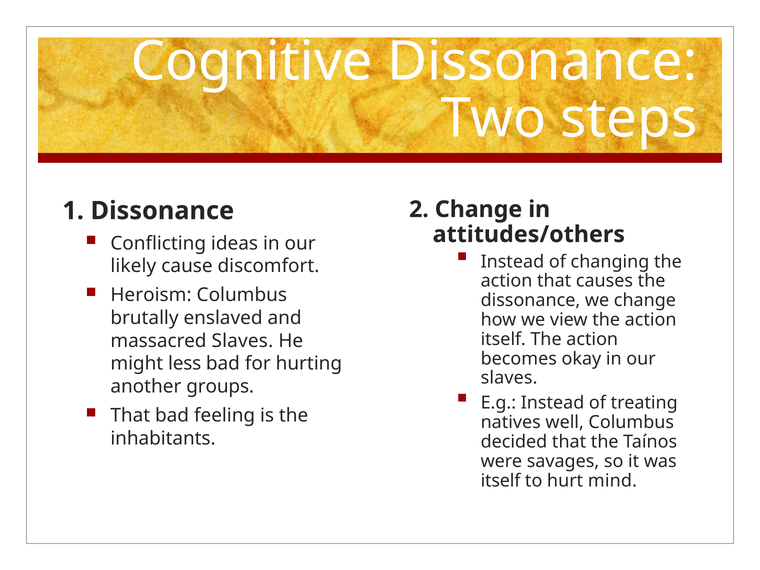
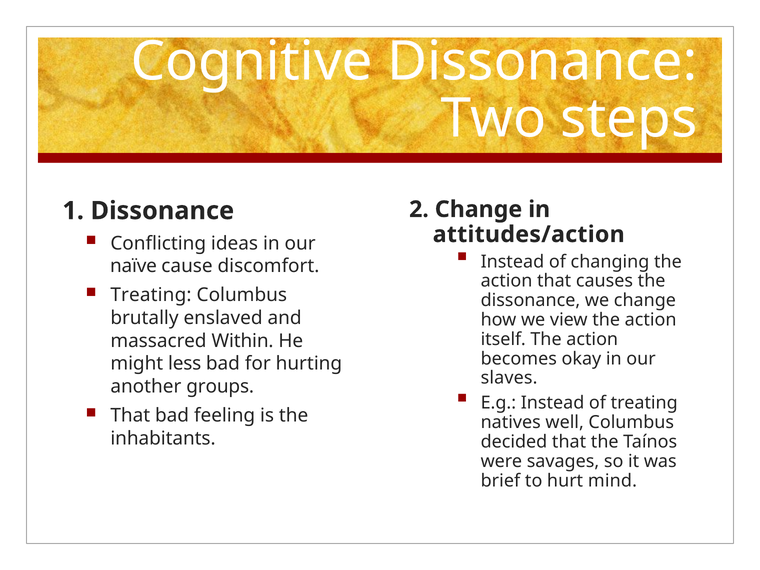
attitudes/others: attitudes/others -> attitudes/action
likely: likely -> naïve
Heroism at (151, 295): Heroism -> Treating
massacred Slaves: Slaves -> Within
itself at (501, 481): itself -> brief
